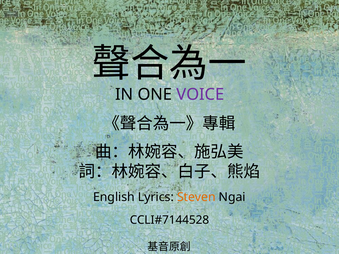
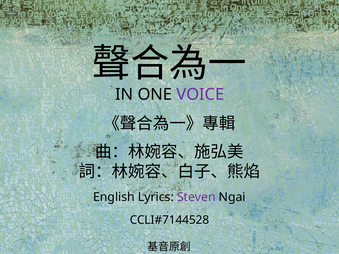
Steven colour: orange -> purple
